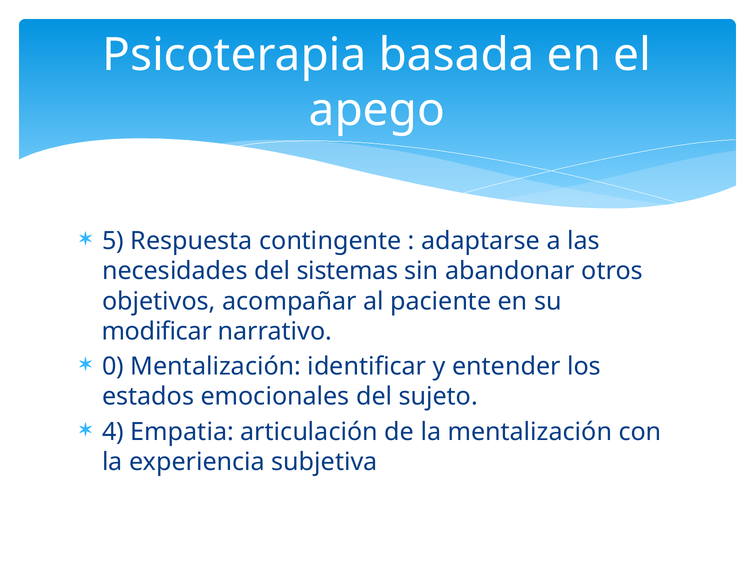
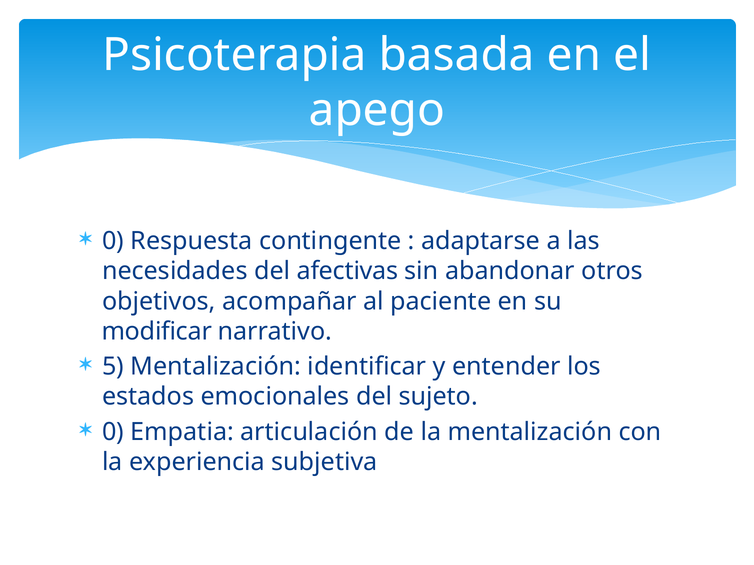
5 at (113, 241): 5 -> 0
sistemas: sistemas -> afectivas
0: 0 -> 5
4 at (113, 432): 4 -> 0
